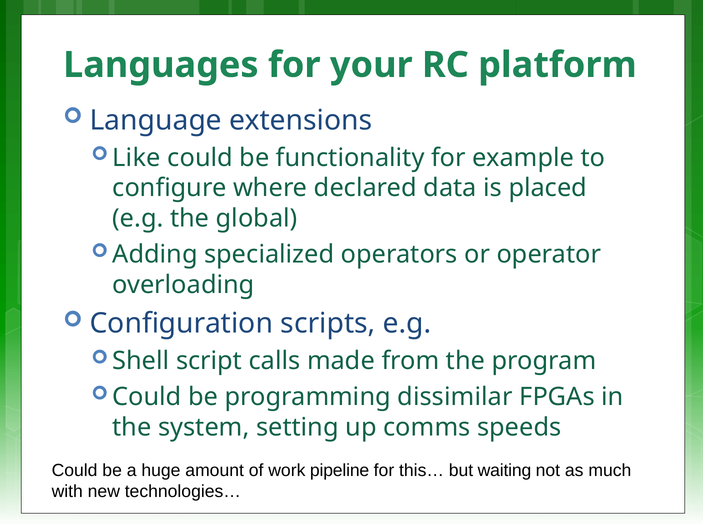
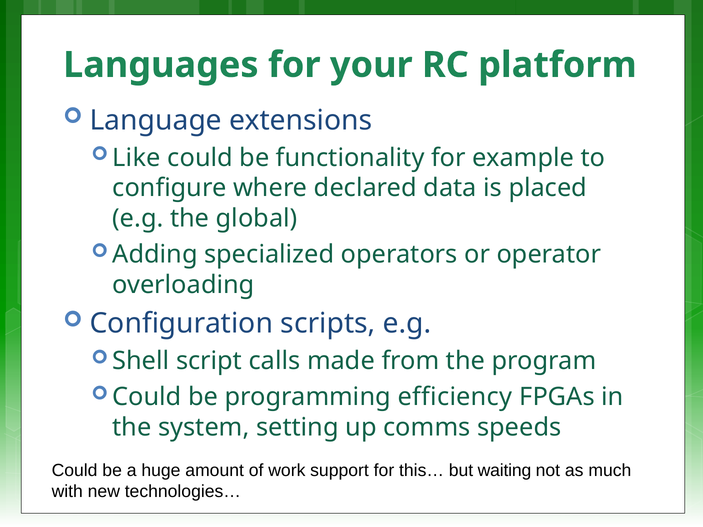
dissimilar: dissimilar -> efficiency
pipeline: pipeline -> support
